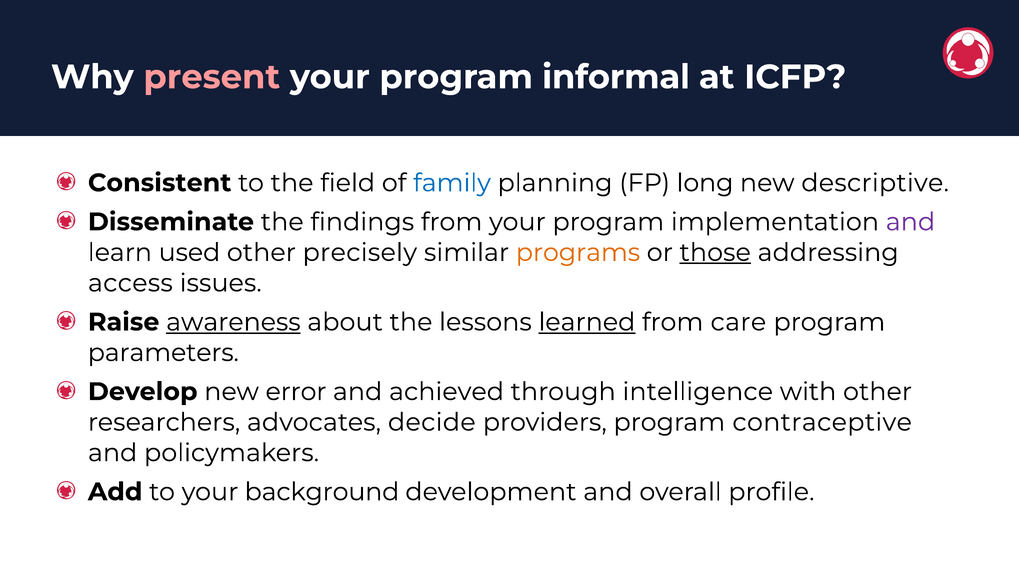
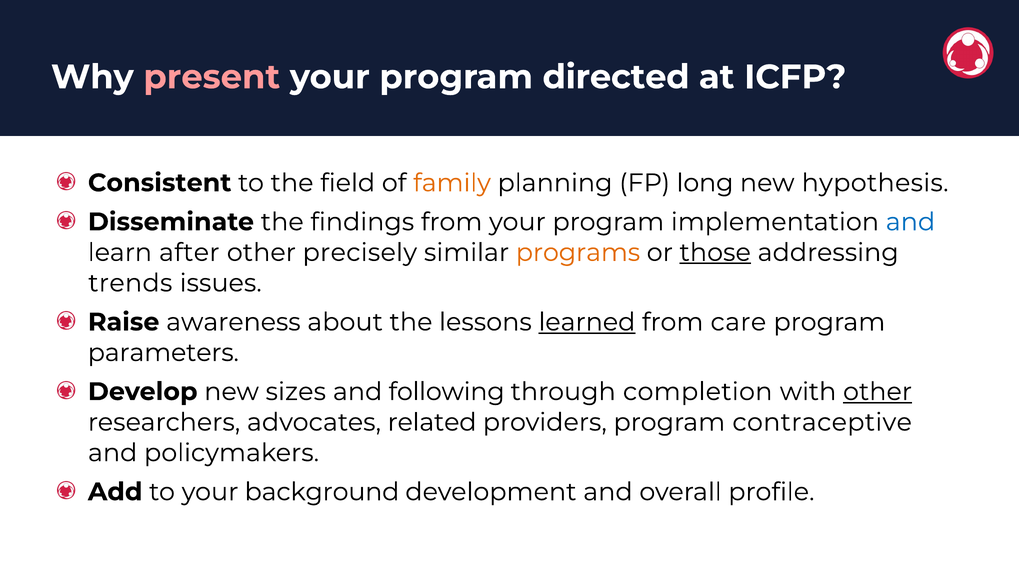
informal: informal -> directed
family colour: blue -> orange
descriptive: descriptive -> hypothesis
and at (910, 222) colour: purple -> blue
used: used -> after
access: access -> trends
awareness underline: present -> none
error: error -> sizes
achieved: achieved -> following
intelligence: intelligence -> completion
other at (878, 392) underline: none -> present
decide: decide -> related
